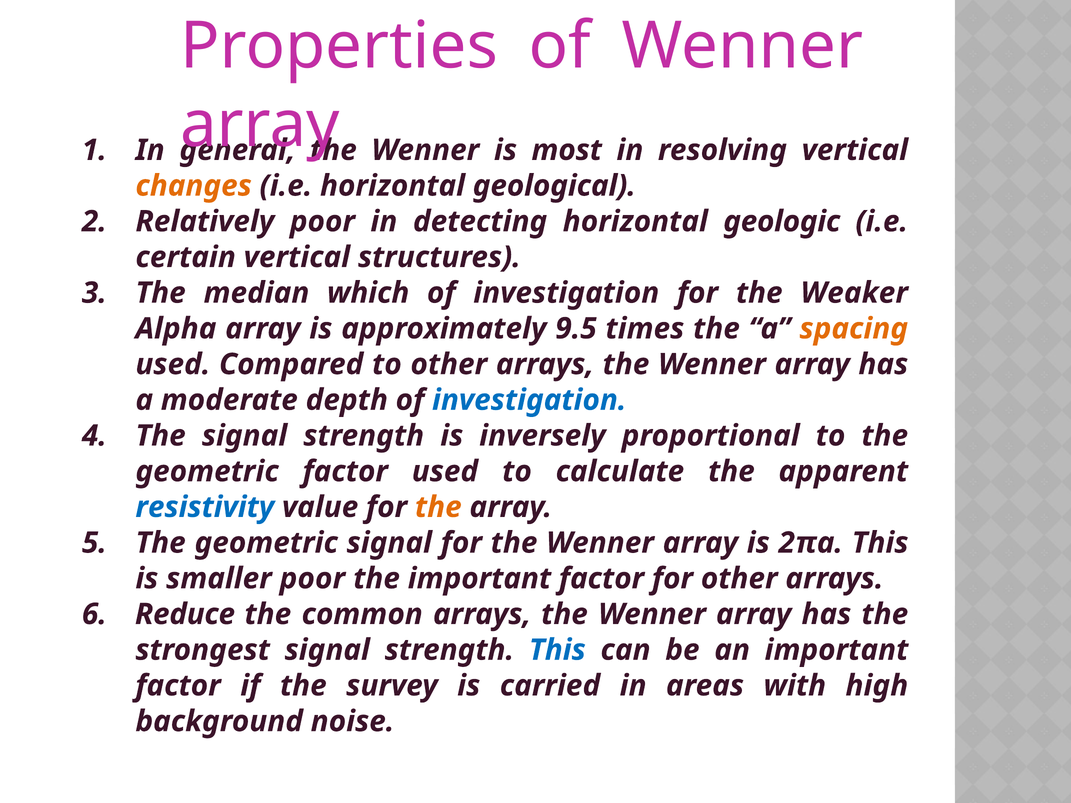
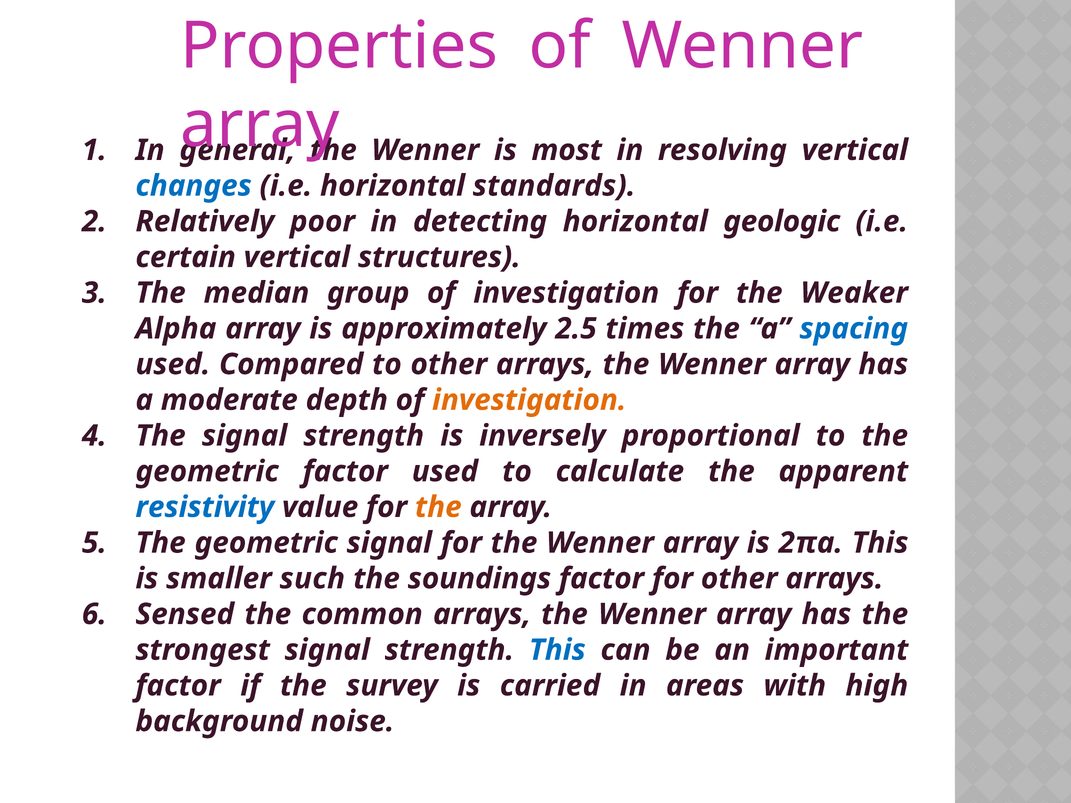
changes colour: orange -> blue
geological: geological -> standards
which: which -> group
9.5: 9.5 -> 2.5
spacing colour: orange -> blue
investigation at (529, 400) colour: blue -> orange
smaller poor: poor -> such
the important: important -> soundings
Reduce: Reduce -> Sensed
